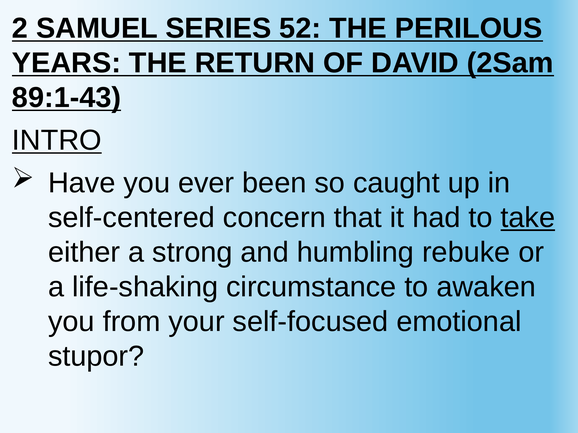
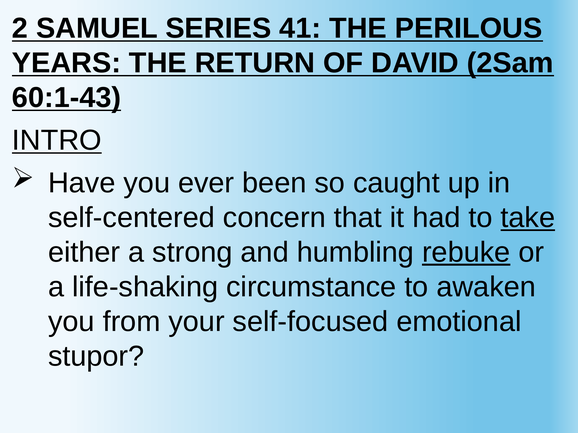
52: 52 -> 41
89:1-43: 89:1-43 -> 60:1-43
rebuke underline: none -> present
